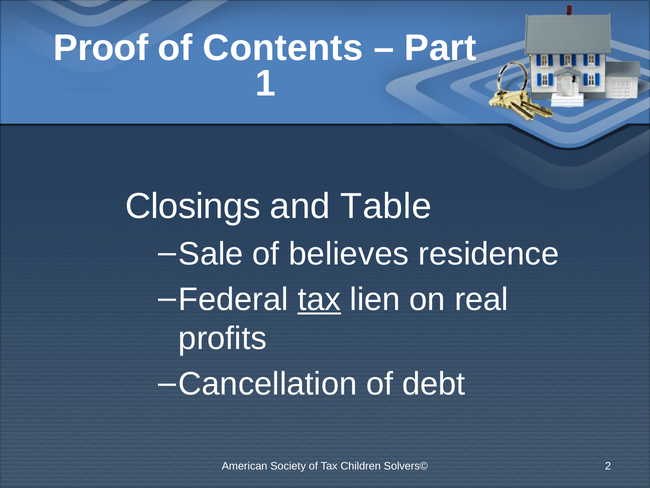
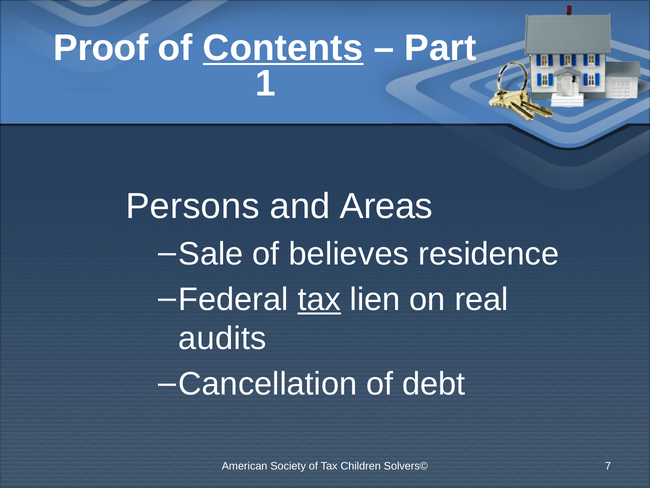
Contents underline: none -> present
Closings: Closings -> Persons
Table: Table -> Areas
profits: profits -> audits
2: 2 -> 7
